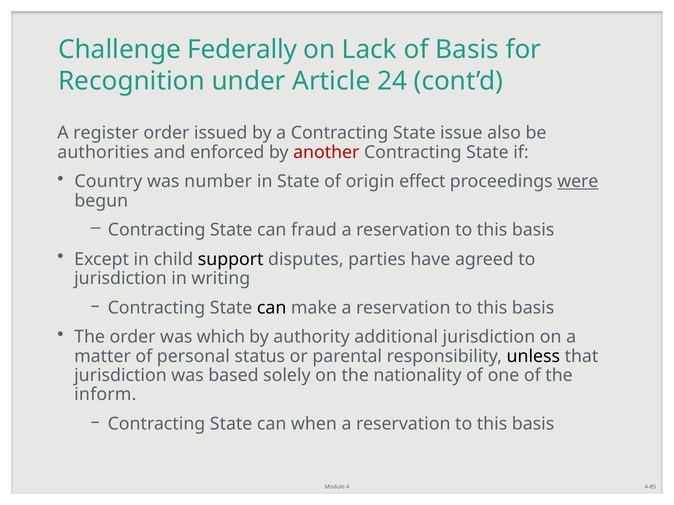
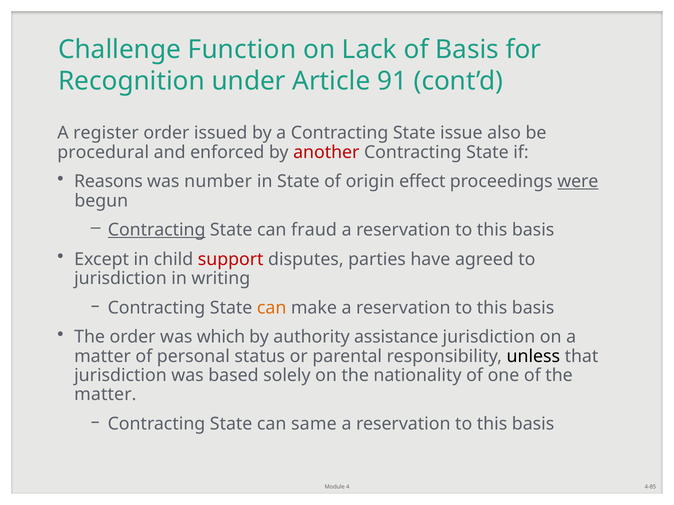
Federally: Federally -> Function
24: 24 -> 91
authorities: authorities -> procedural
Country: Country -> Reasons
Contracting at (157, 230) underline: none -> present
support colour: black -> red
can at (272, 308) colour: black -> orange
additional: additional -> assistance
inform at (105, 395): inform -> matter
when: when -> same
